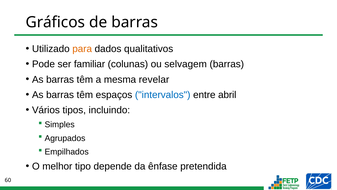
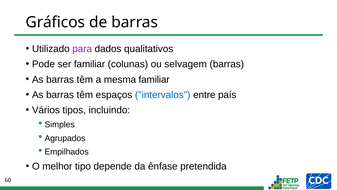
para colour: orange -> purple
mesma revelar: revelar -> familiar
abril: abril -> país
